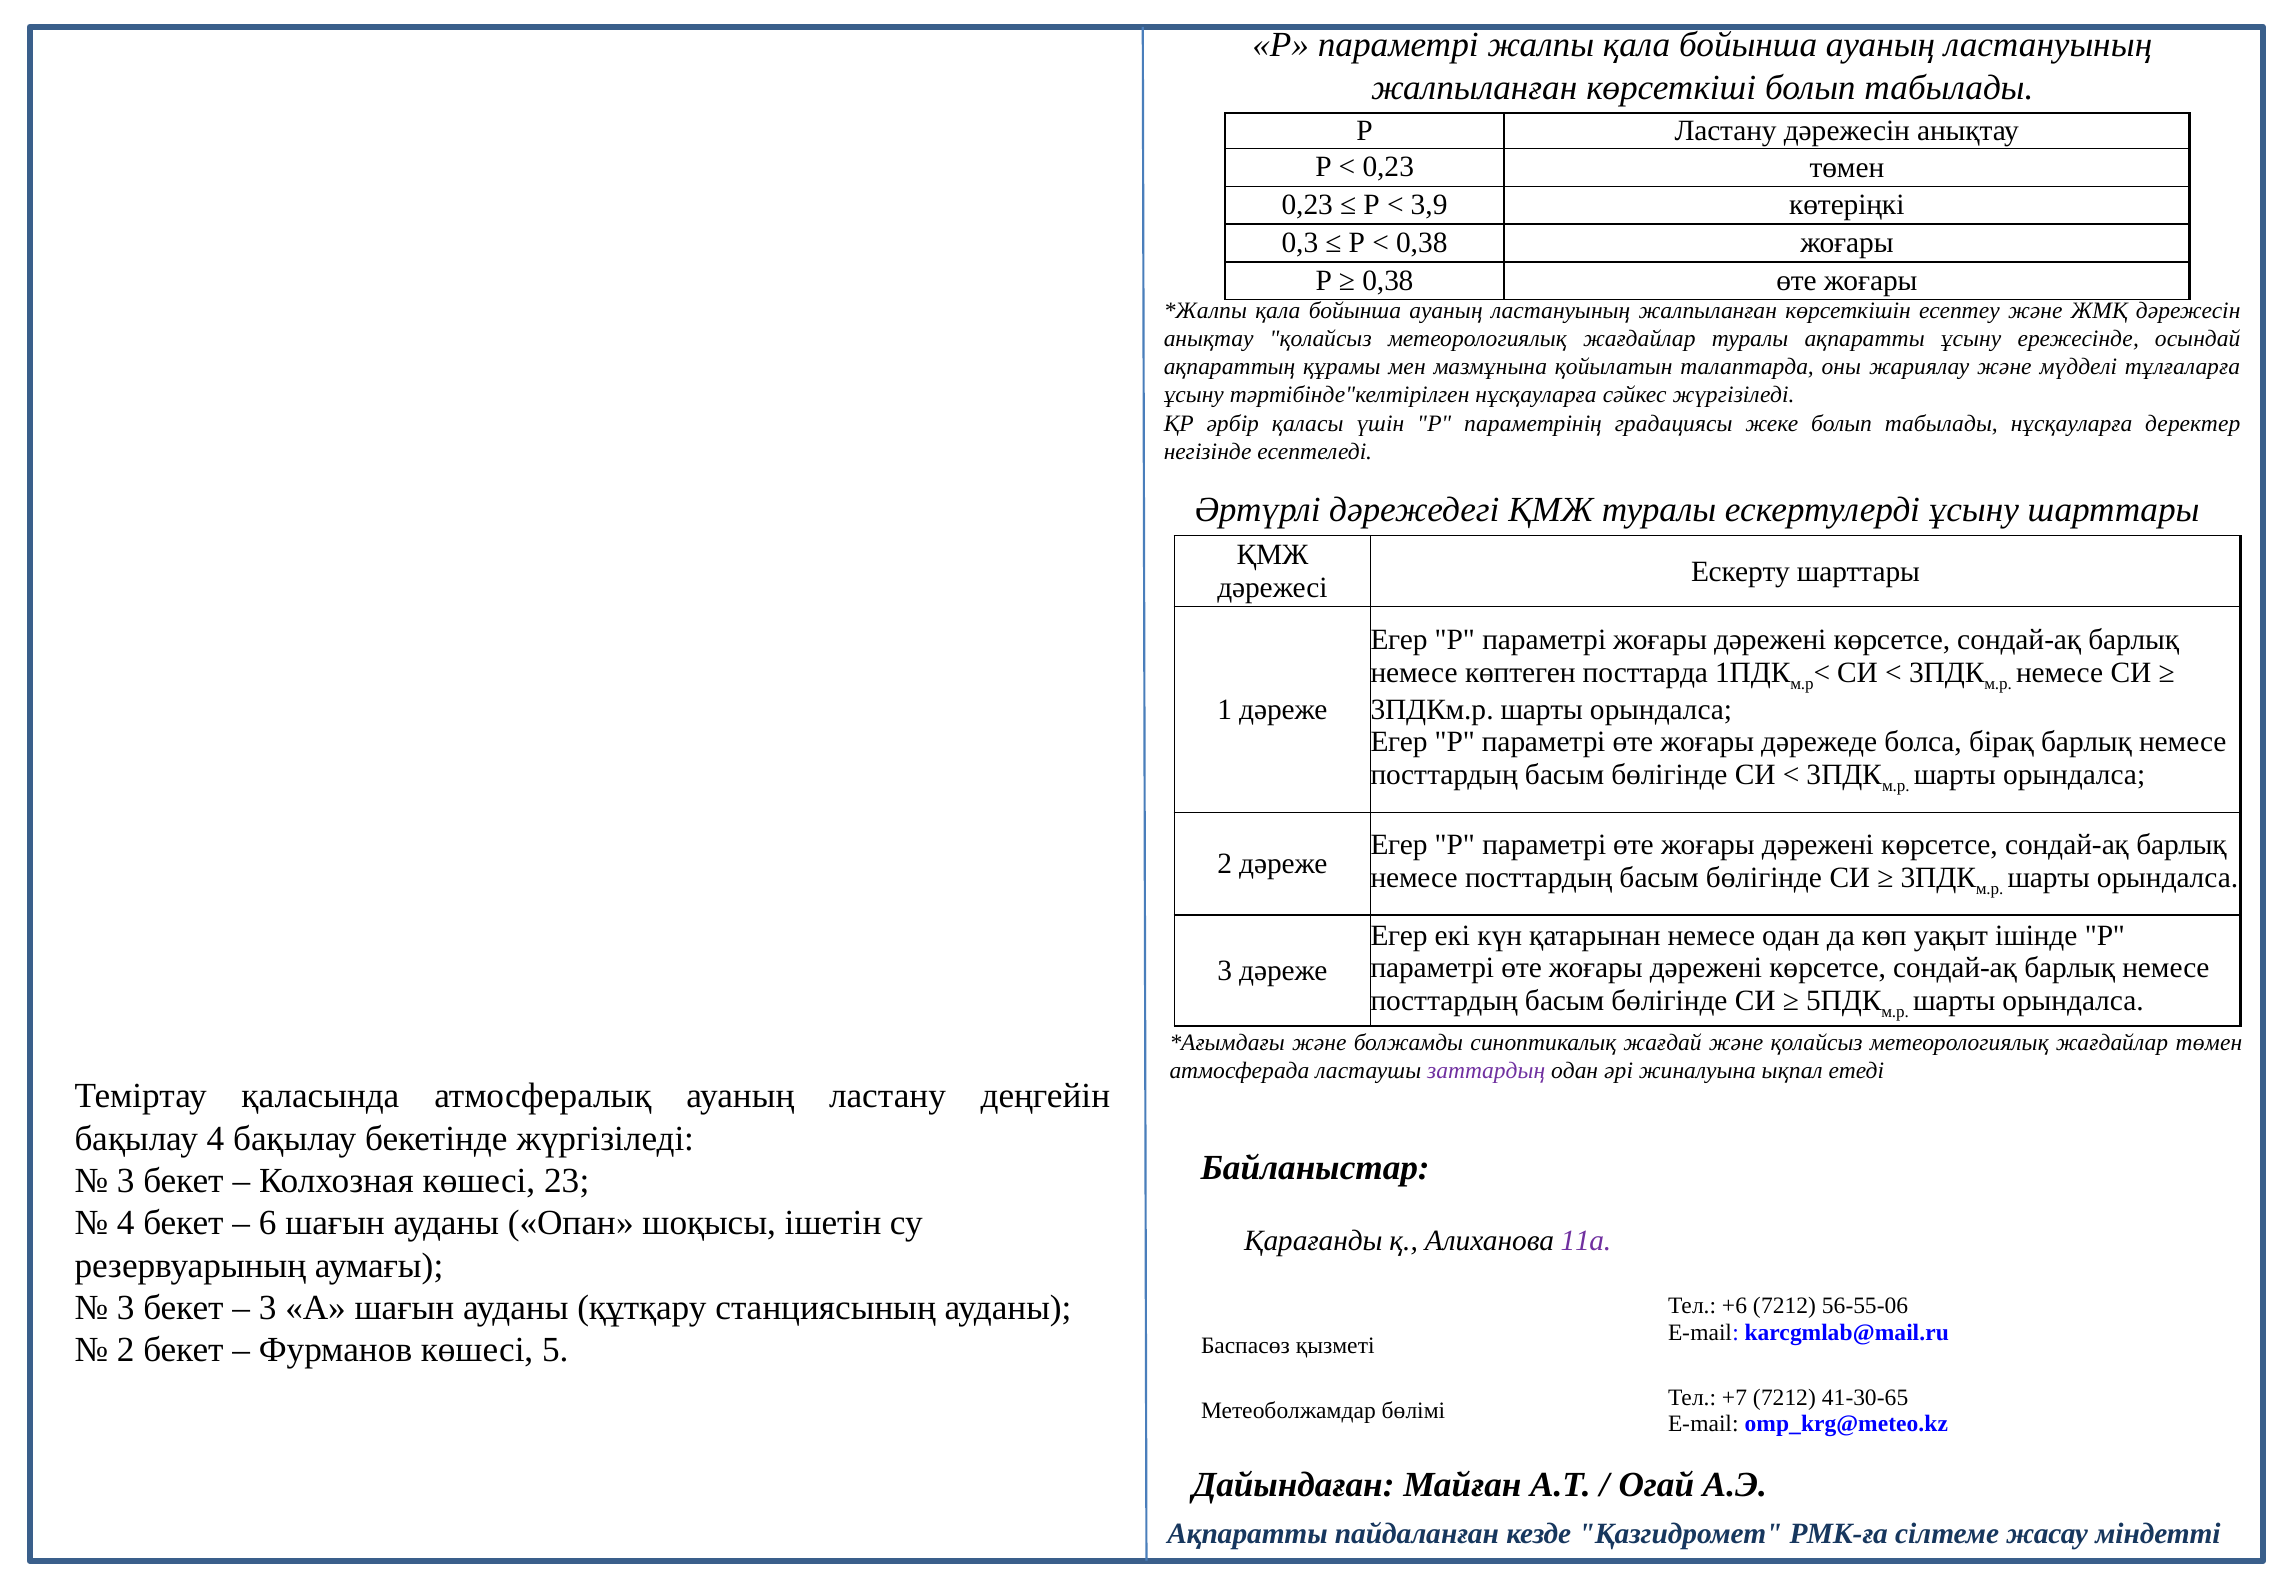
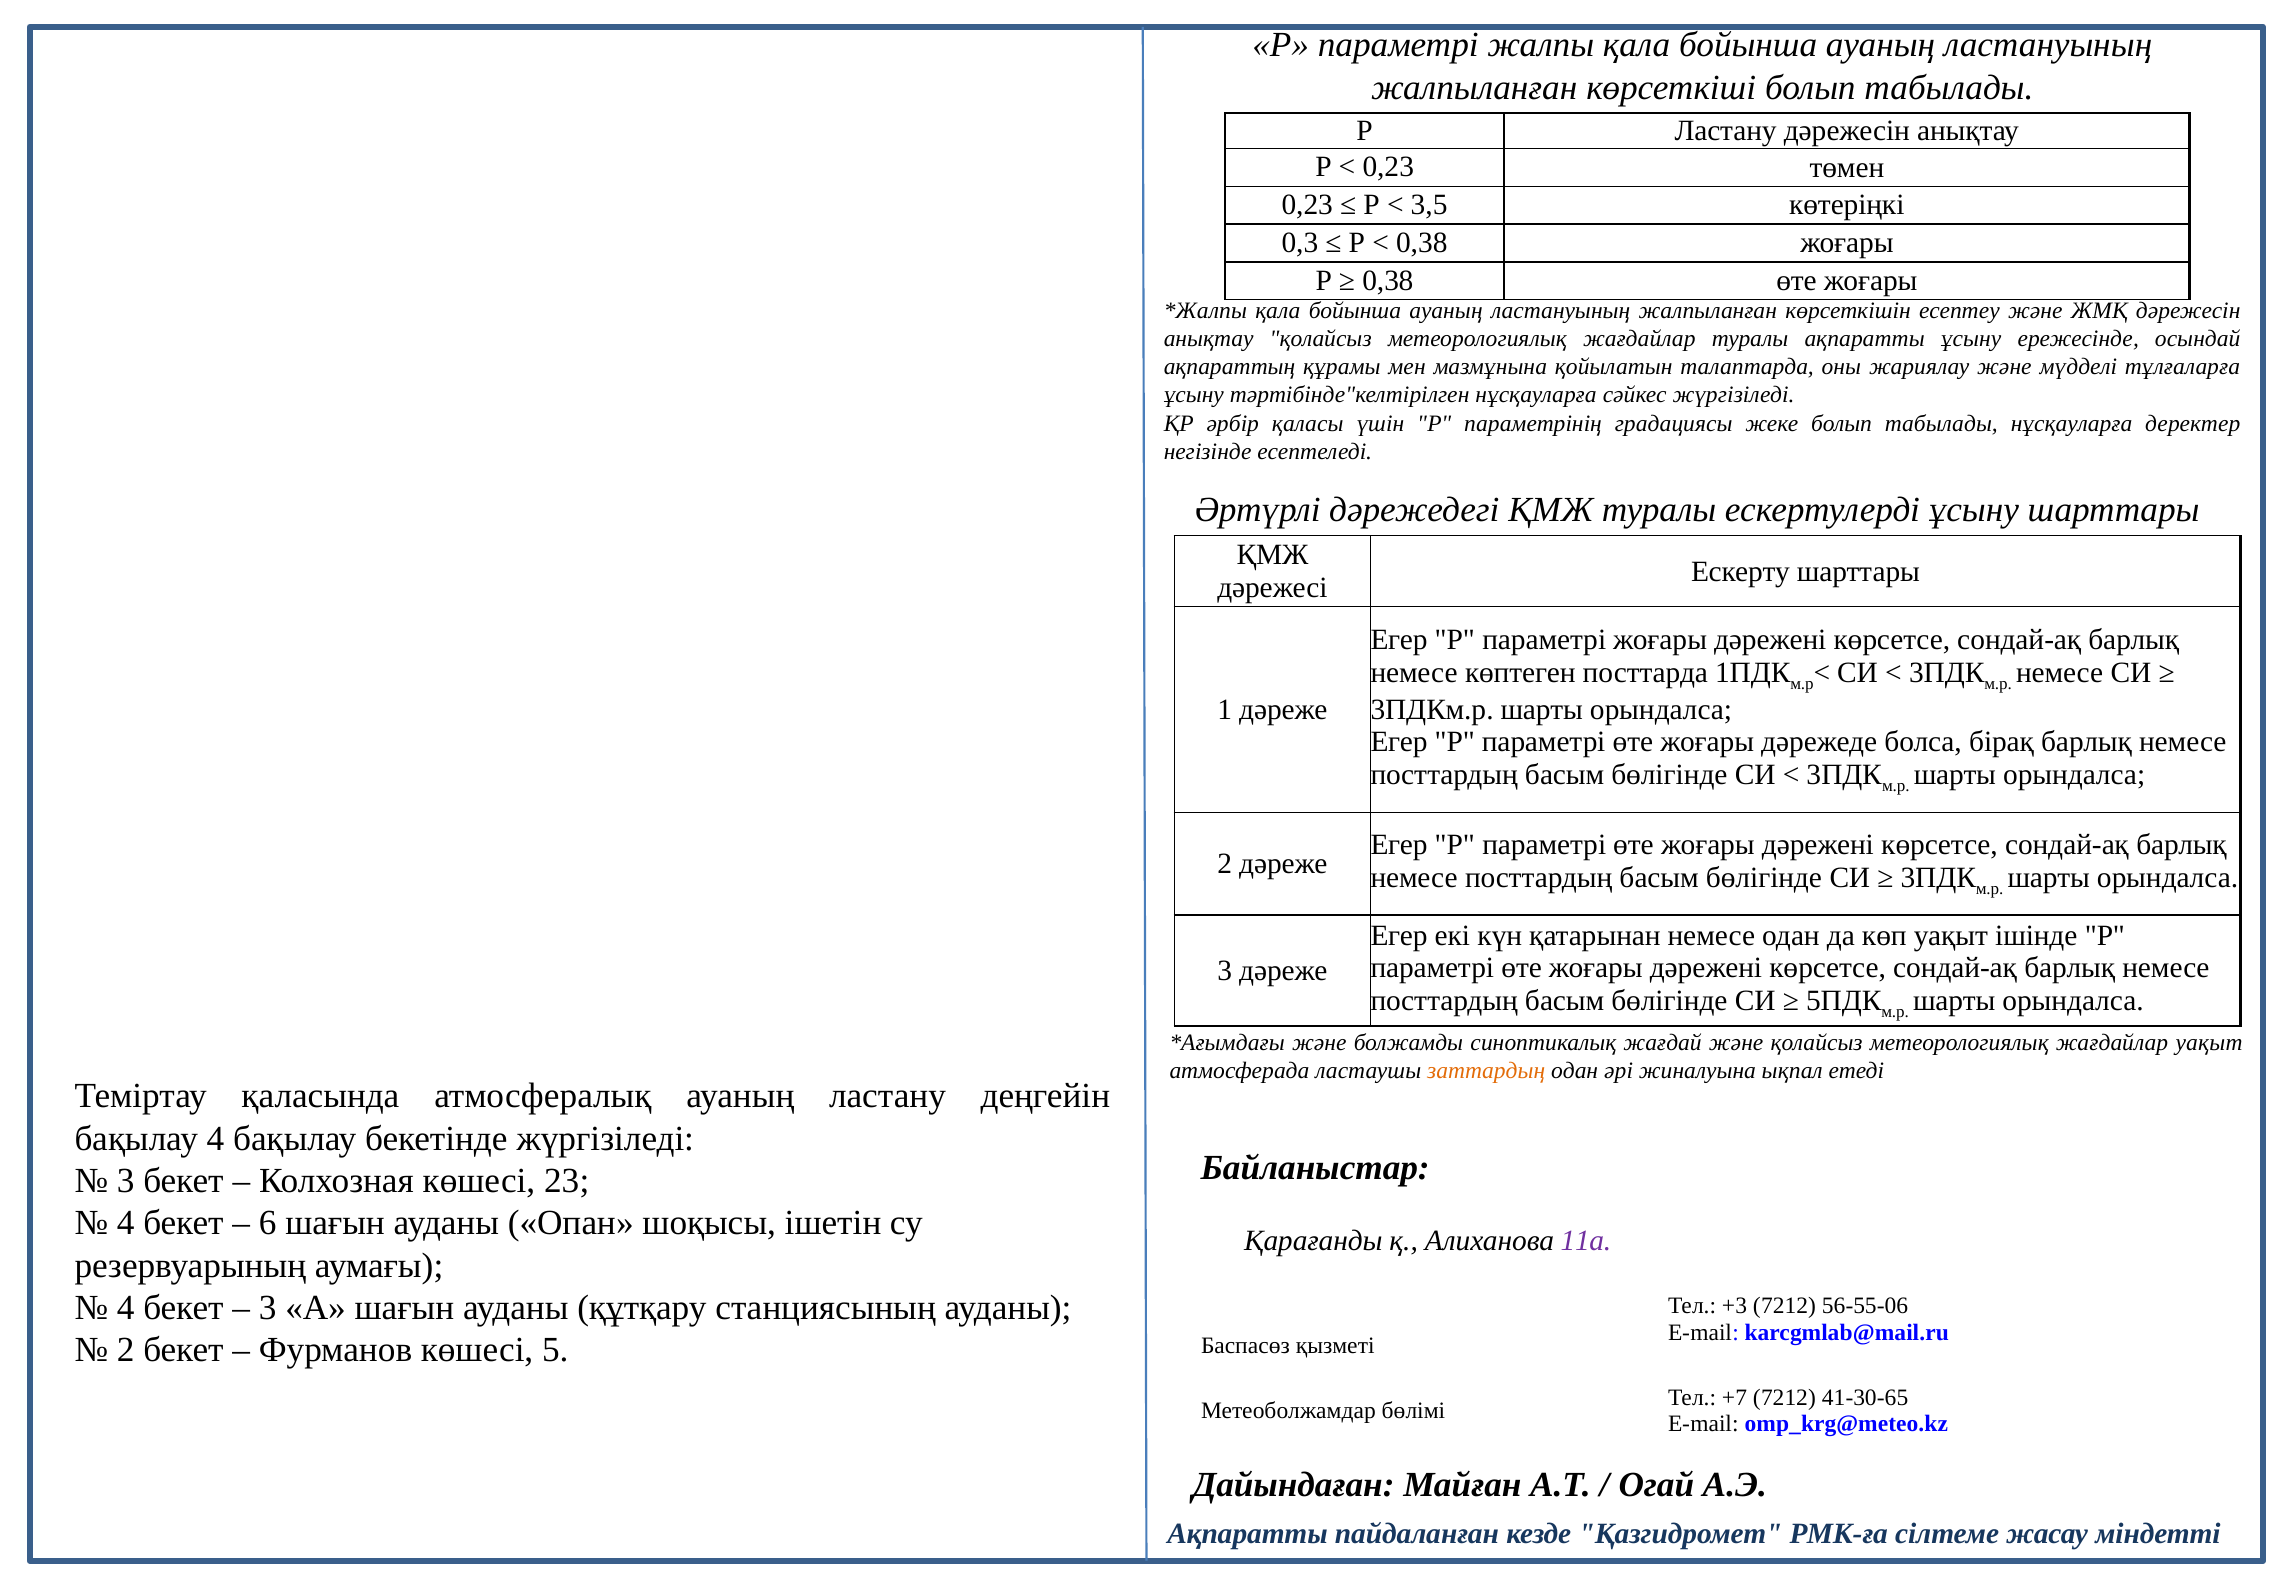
3,9: 3,9 -> 3,5
жағдайлар төмен: төмен -> уақыт
заттардың colour: purple -> orange
3 at (126, 1307): 3 -> 4
+6: +6 -> +3
